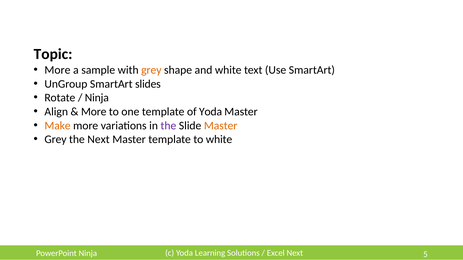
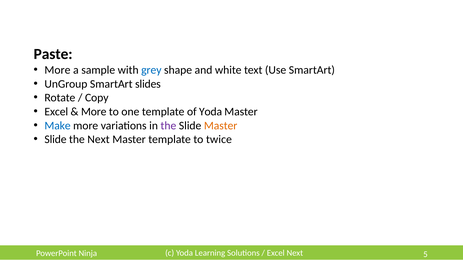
Topic: Topic -> Paste
grey at (151, 70) colour: orange -> blue
Ninja at (97, 98): Ninja -> Copy
Align at (56, 112): Align -> Excel
Make colour: orange -> blue
Grey at (55, 140): Grey -> Slide
to white: white -> twice
